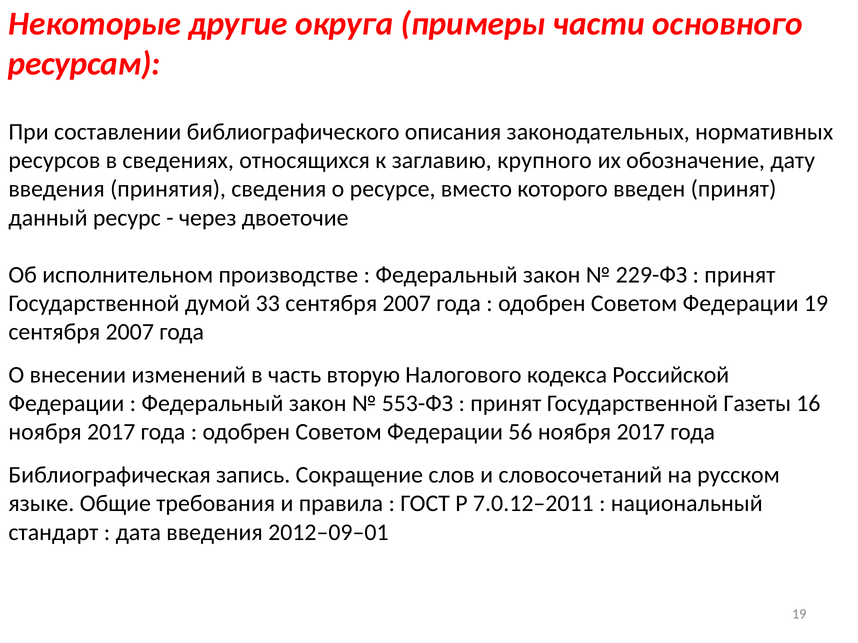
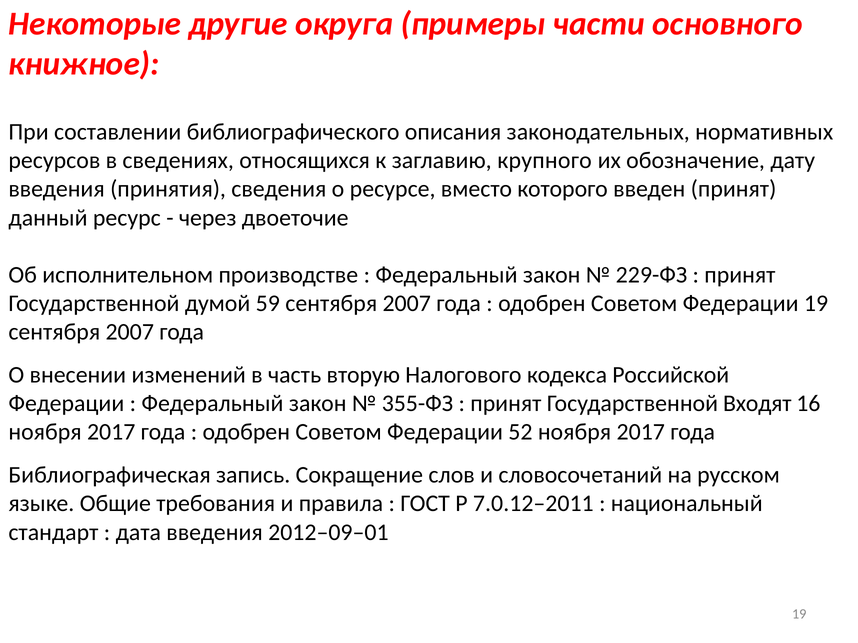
ресурсам: ресурсам -> книжное
33: 33 -> 59
553-ФЗ: 553-ФЗ -> 355-ФЗ
Газеты: Газеты -> Входят
56: 56 -> 52
